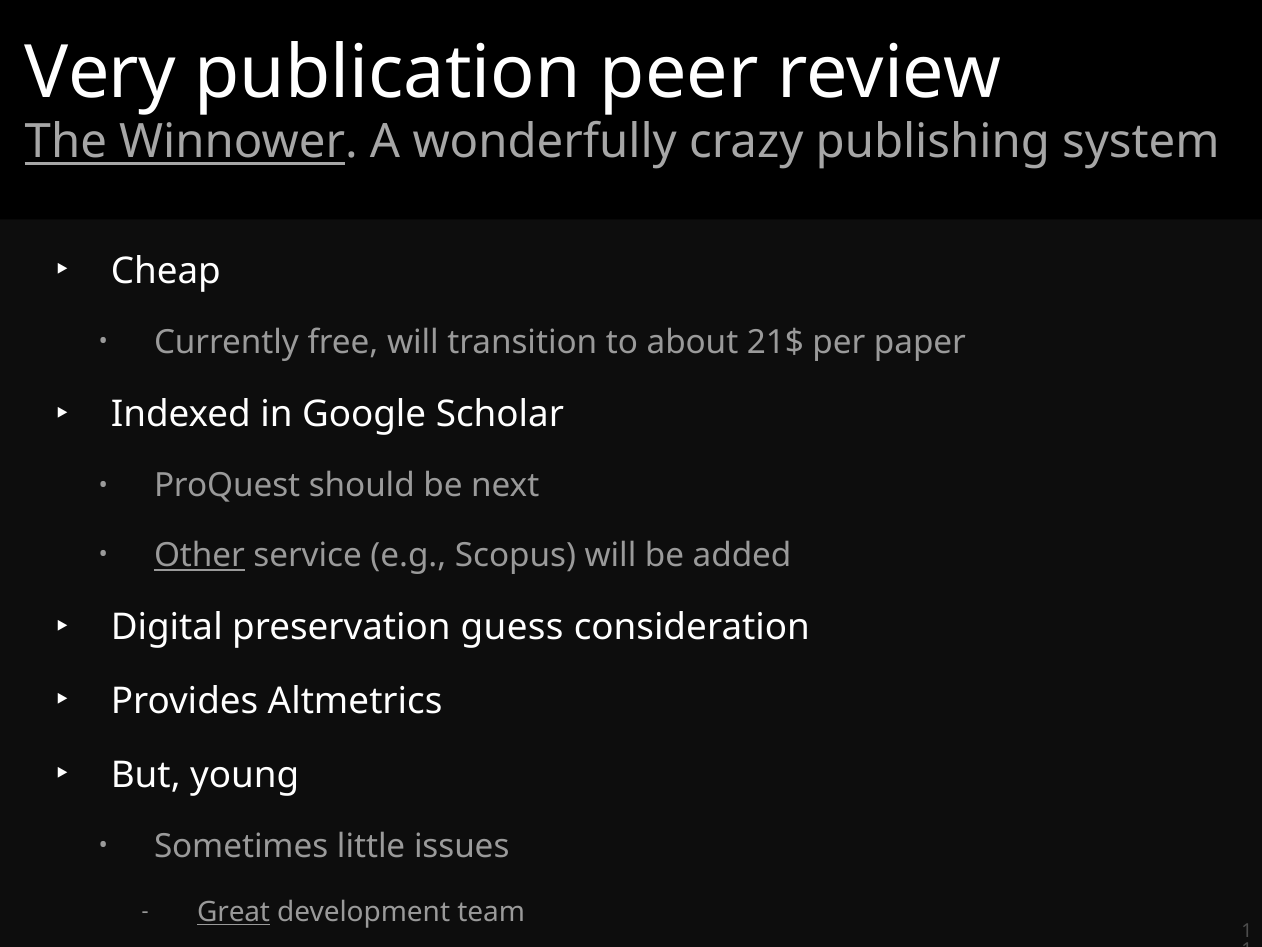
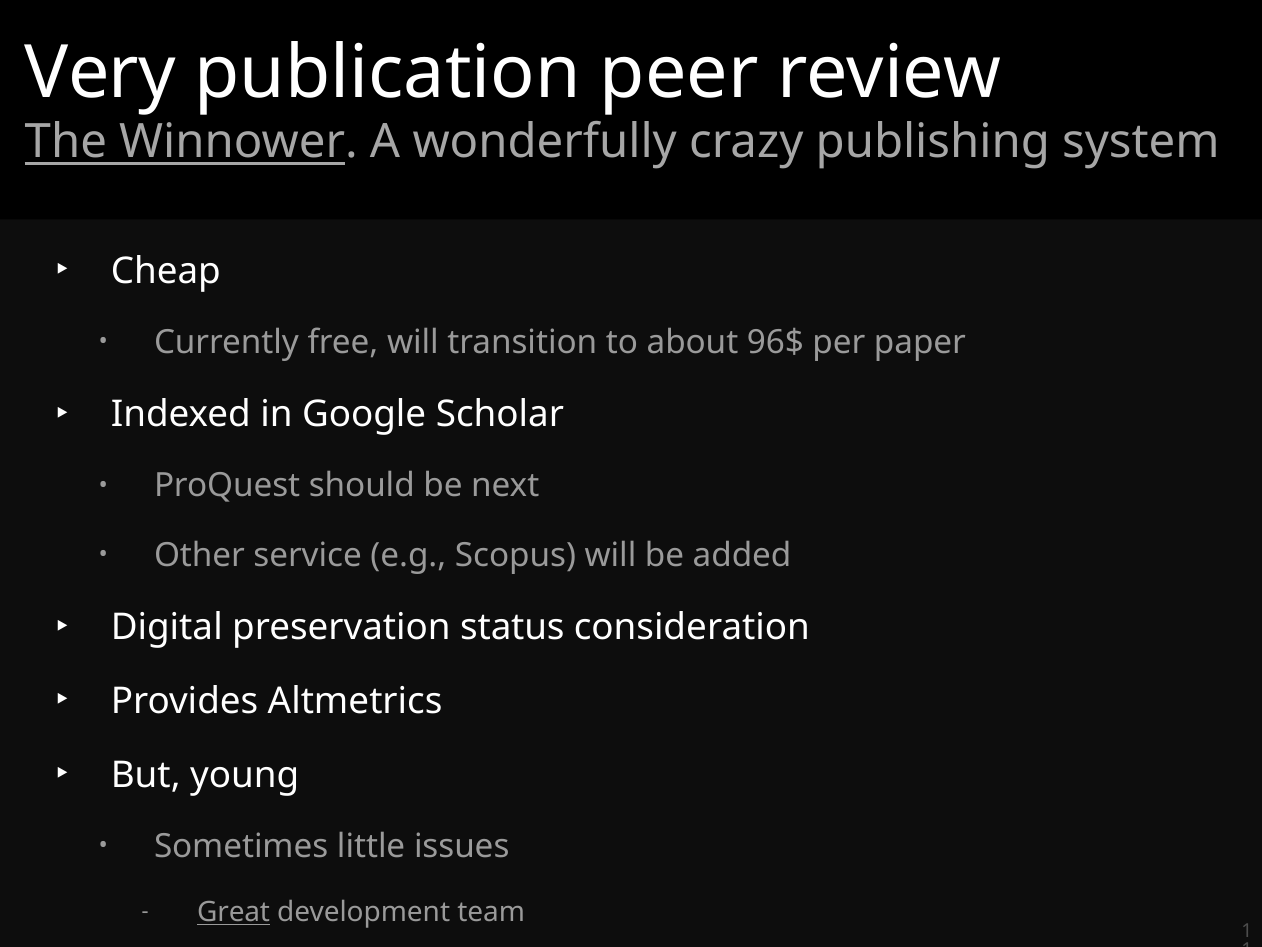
21$: 21$ -> 96$
Other underline: present -> none
guess: guess -> status
